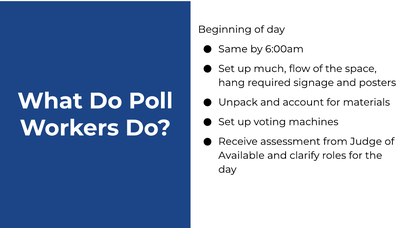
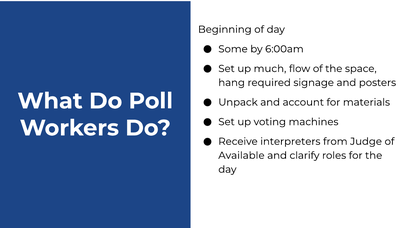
Same: Same -> Some
assessment: assessment -> interpreters
